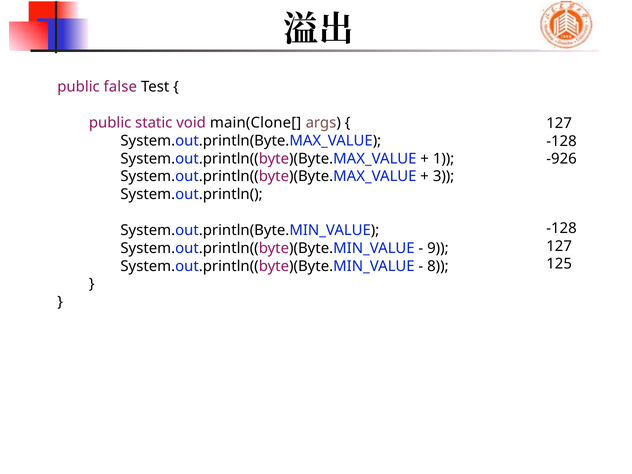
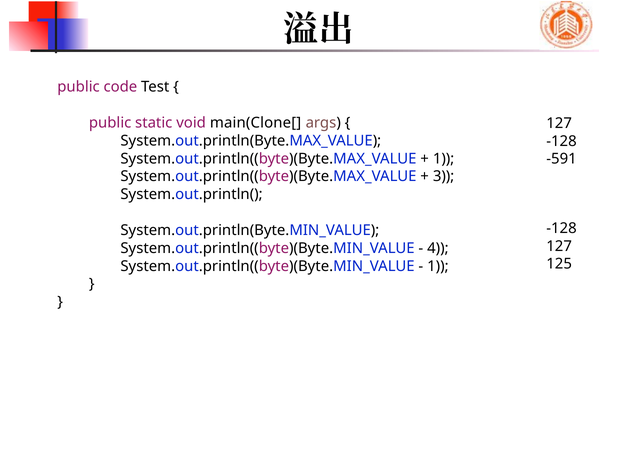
false: false -> code
-926: -926 -> -591
9: 9 -> 4
8 at (438, 266): 8 -> 1
